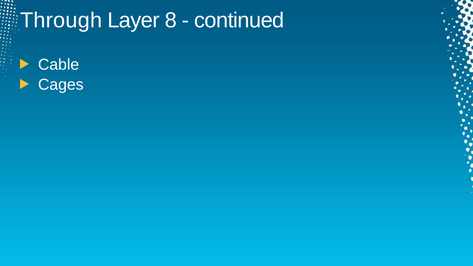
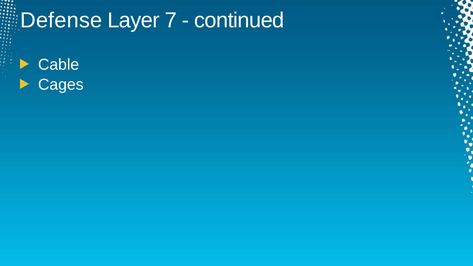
Through: Through -> Defense
8: 8 -> 7
